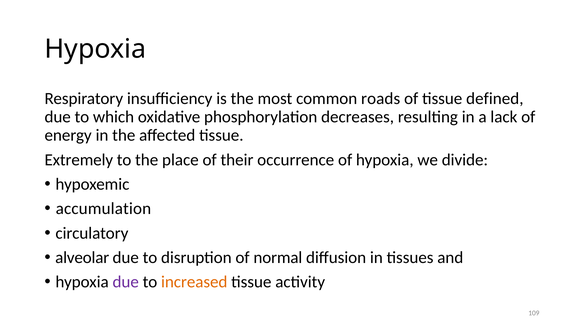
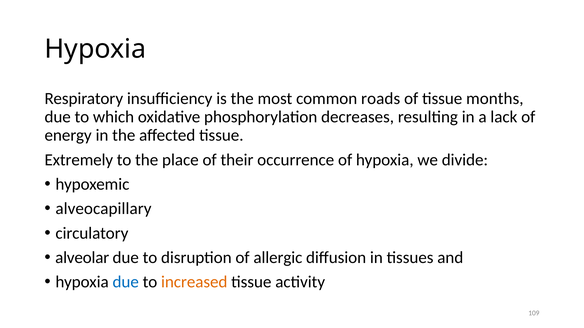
defined: defined -> months
accumulation: accumulation -> alveocapillary
normal: normal -> allergic
due at (126, 282) colour: purple -> blue
